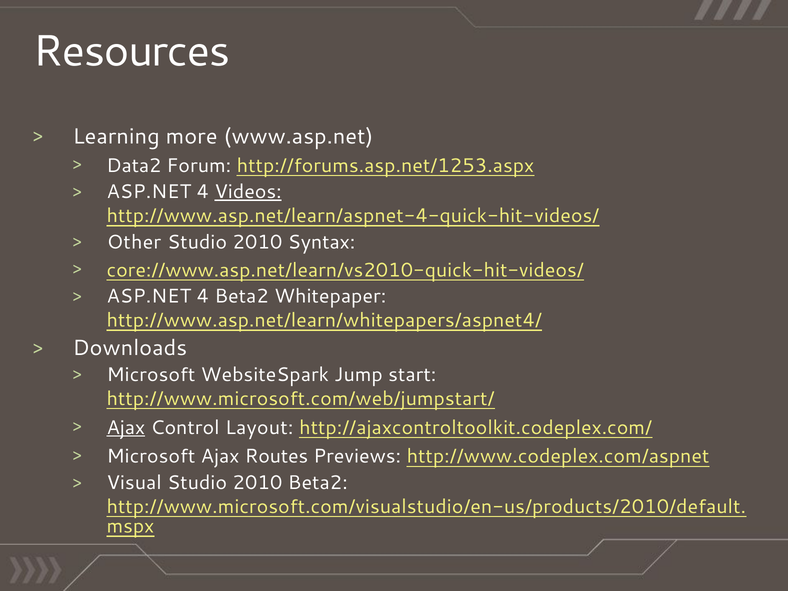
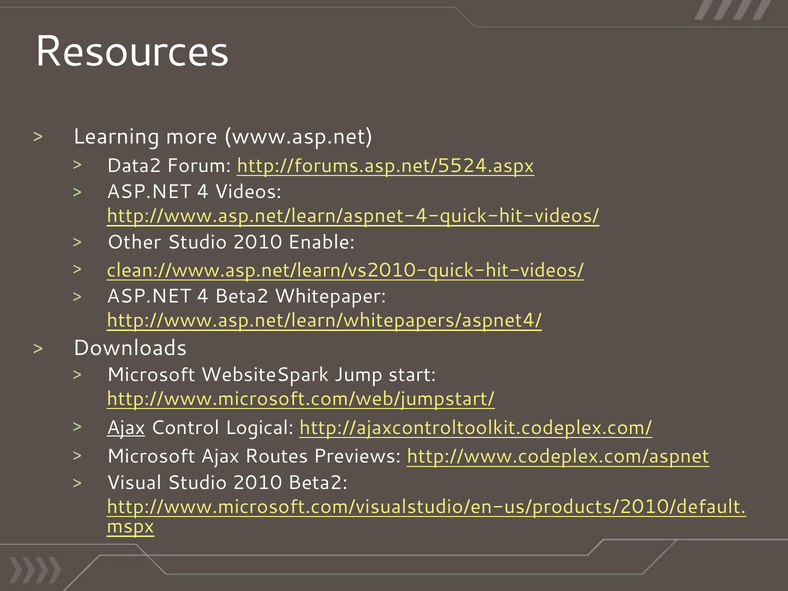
http://forums.asp.net/1253.aspx: http://forums.asp.net/1253.aspx -> http://forums.asp.net/5524.aspx
Videos underline: present -> none
Syntax: Syntax -> Enable
core://www.asp.net/learn/vs2010-quick-hit-videos/: core://www.asp.net/learn/vs2010-quick-hit-videos/ -> clean://www.asp.net/learn/vs2010-quick-hit-videos/
Layout: Layout -> Logical
